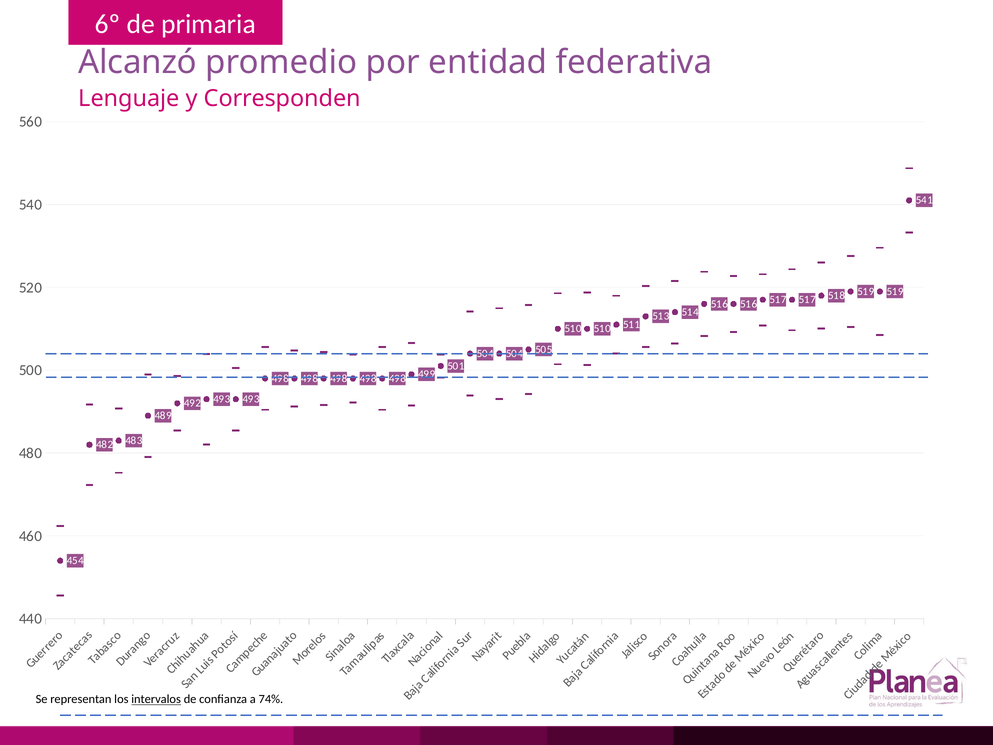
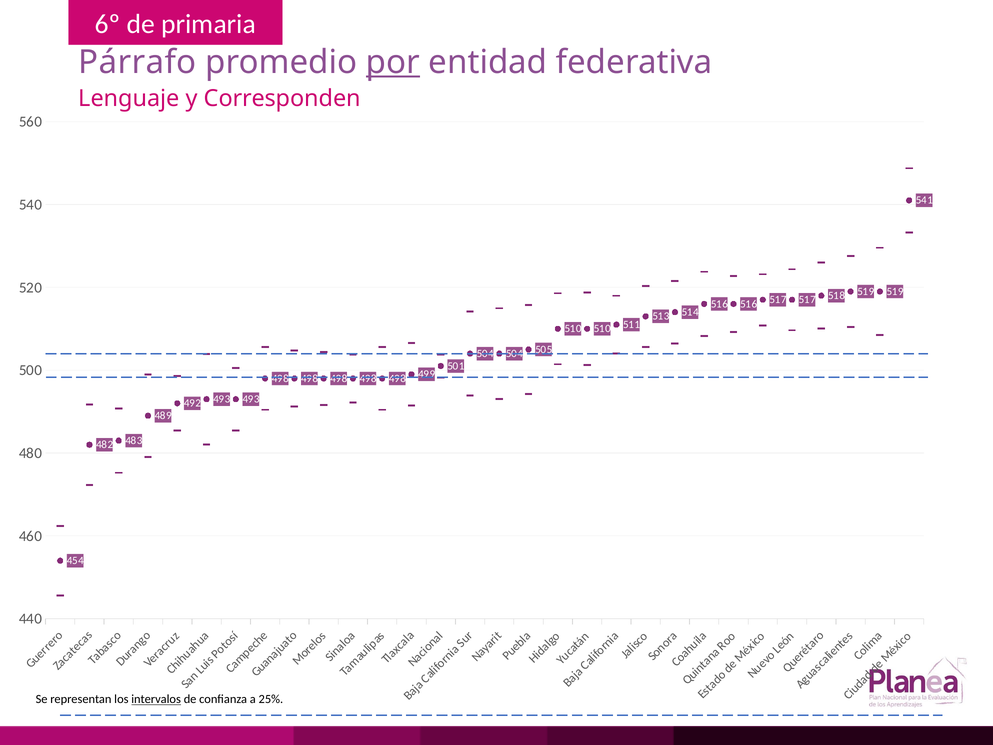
Alcanzó: Alcanzó -> Párrafo
por underline: none -> present
74%: 74% -> 25%
